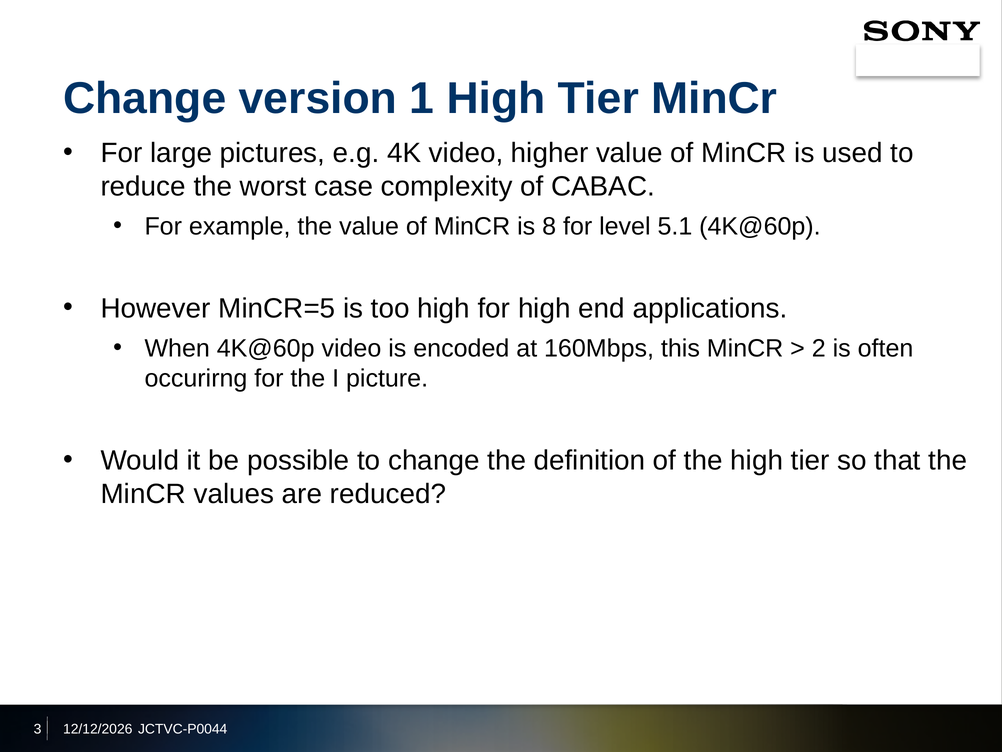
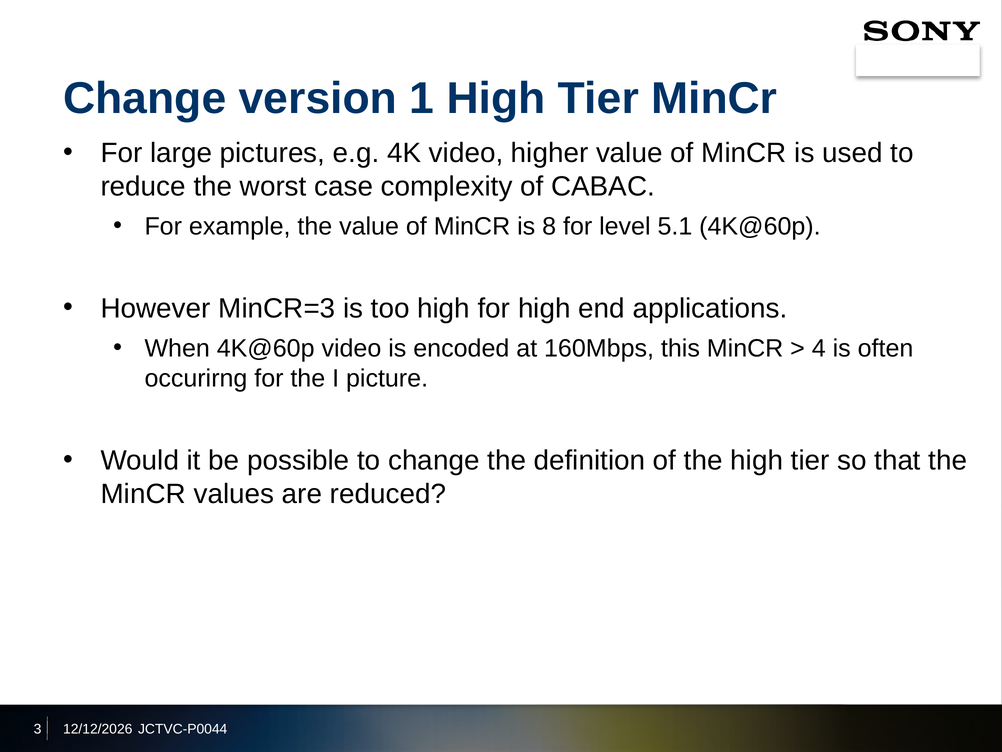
MinCR=5: MinCR=5 -> MinCR=3
2: 2 -> 4
